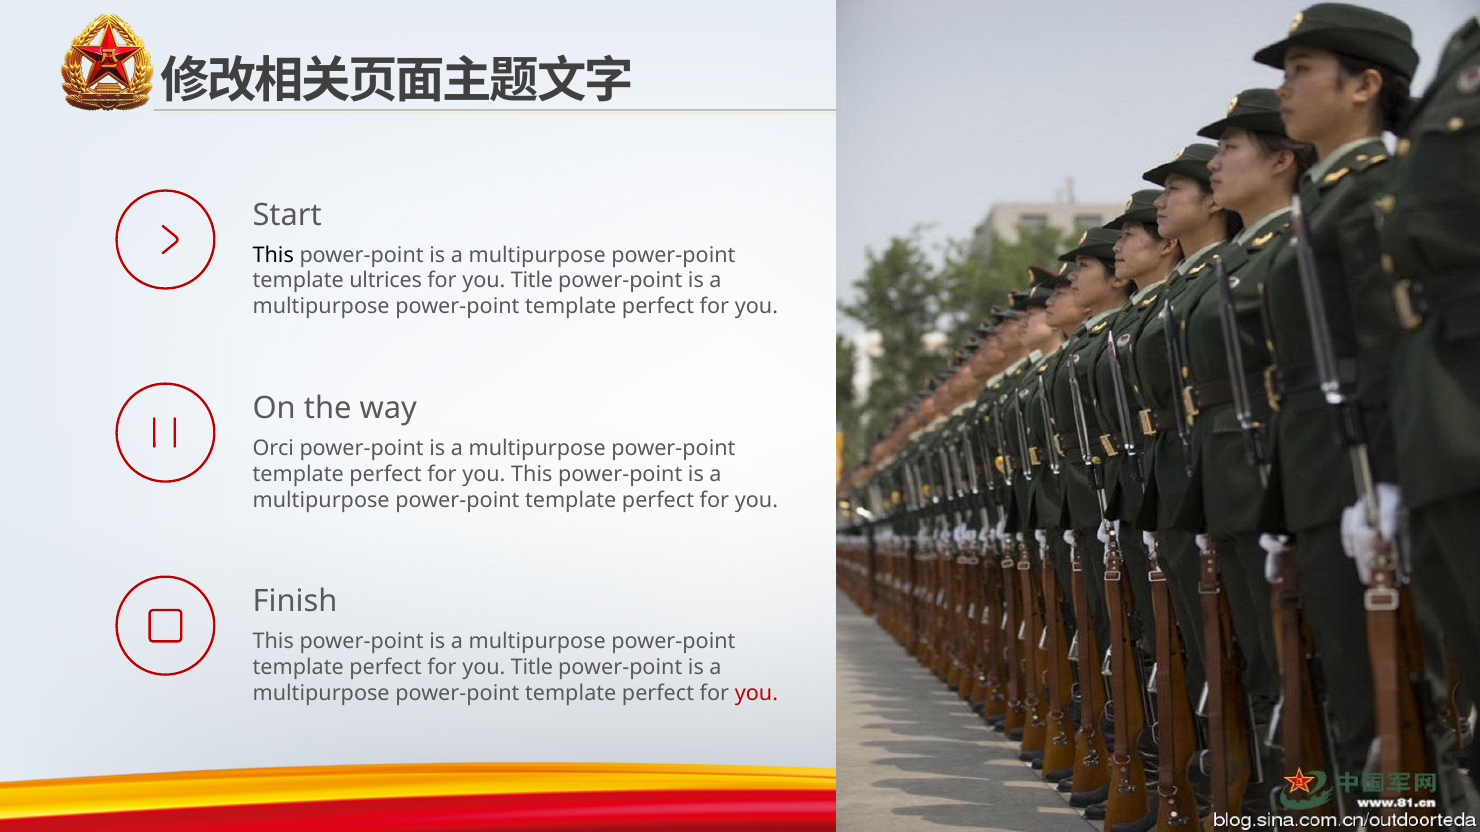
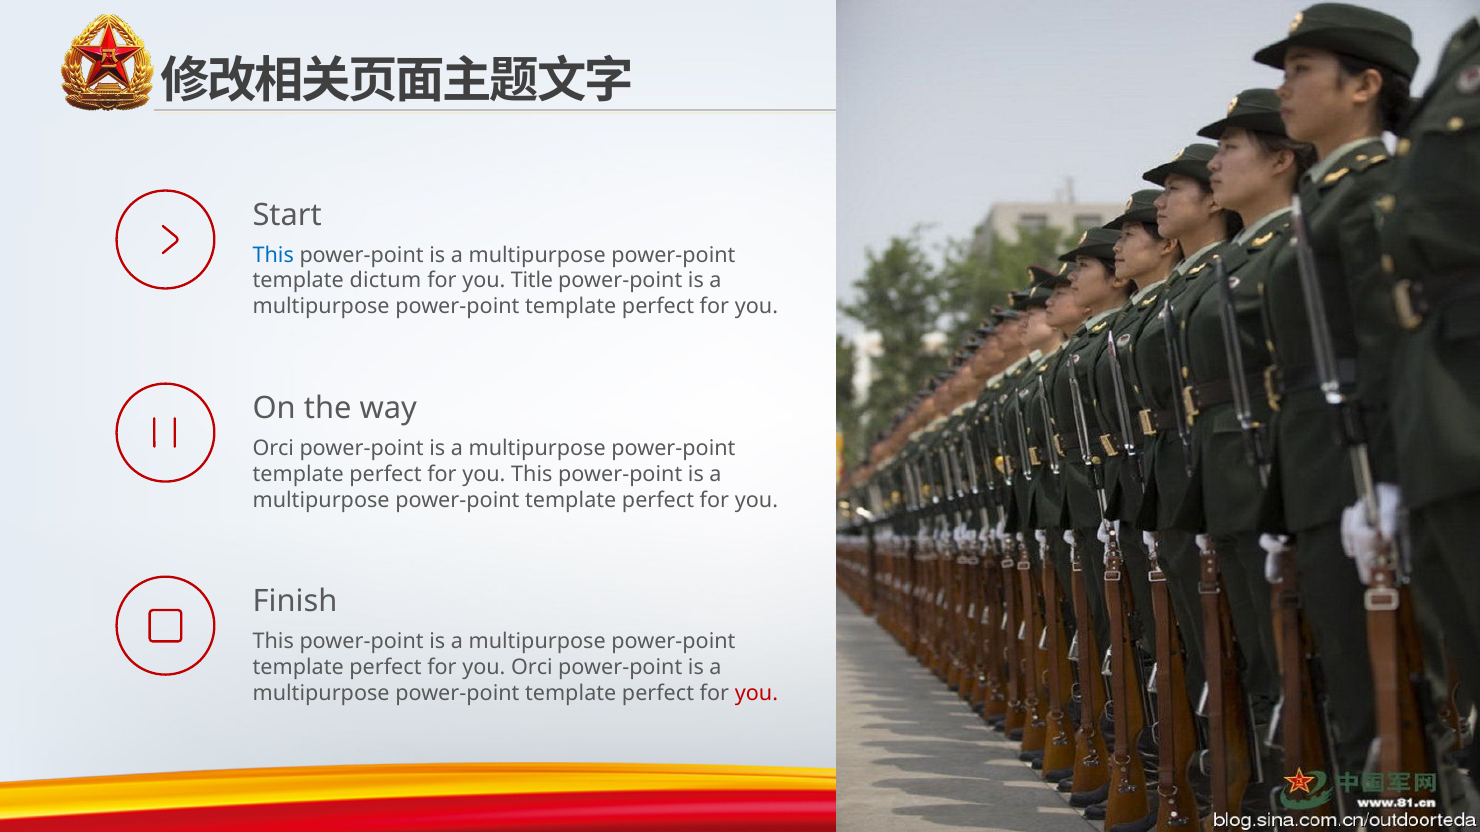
This at (273, 255) colour: black -> blue
ultrices: ultrices -> dictum
perfect for you Title: Title -> Orci
